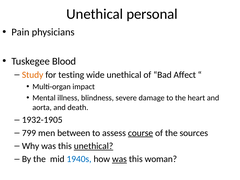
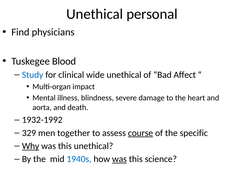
Pain: Pain -> Find
Study colour: orange -> blue
testing: testing -> clinical
1932-1905: 1932-1905 -> 1932-1992
799: 799 -> 329
between: between -> together
sources: sources -> specific
Why underline: none -> present
unethical at (94, 146) underline: present -> none
woman: woman -> science
